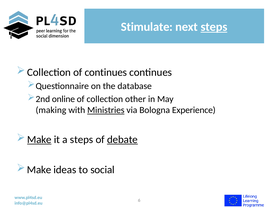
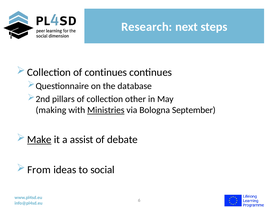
Stimulate: Stimulate -> Research
steps at (214, 27) underline: present -> none
online: online -> pillars
Experience: Experience -> September
a steps: steps -> assist
debate underline: present -> none
Make at (39, 170): Make -> From
